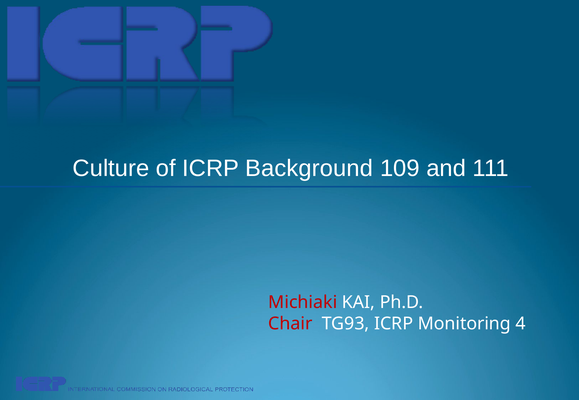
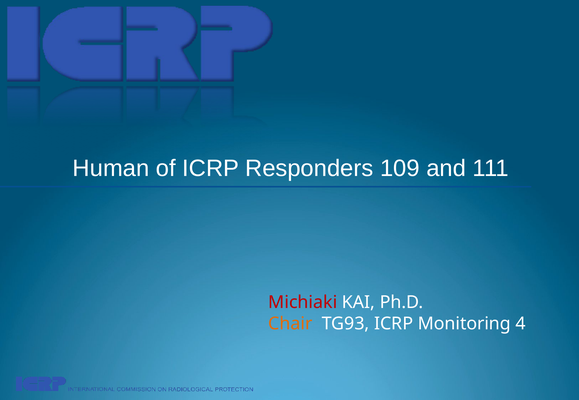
Culture: Culture -> Human
Background: Background -> Responders
Chair colour: red -> orange
